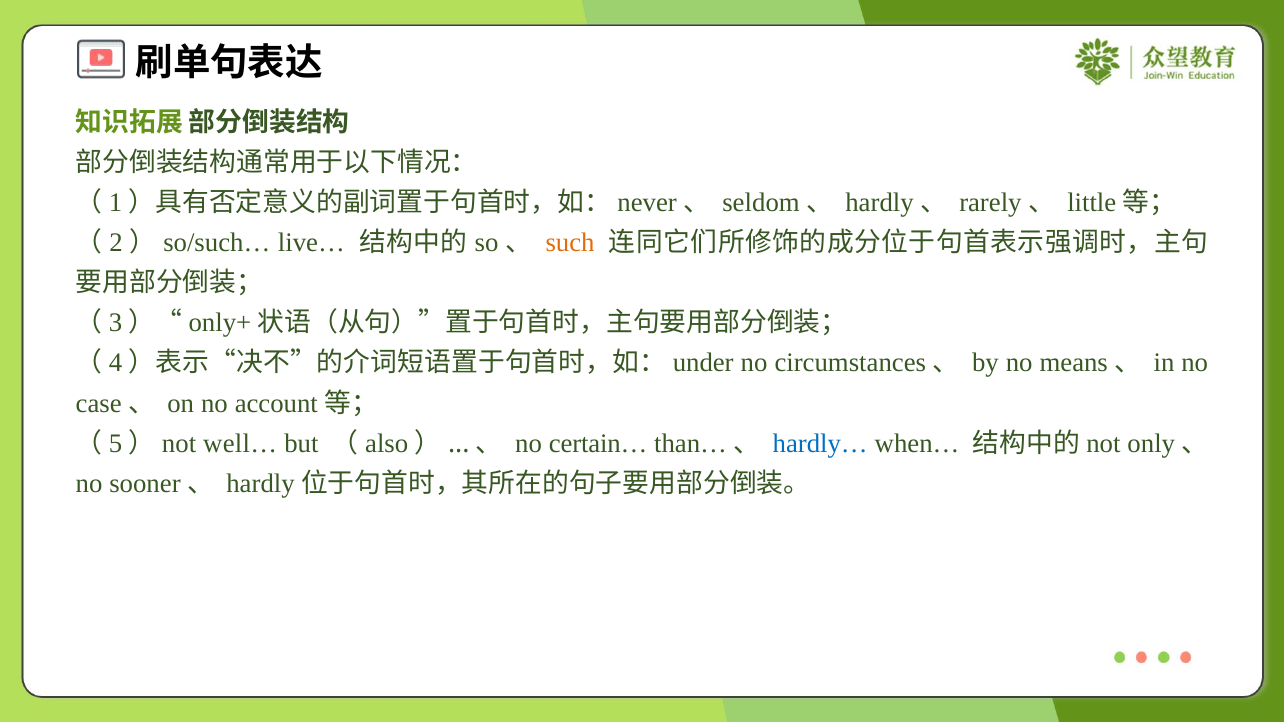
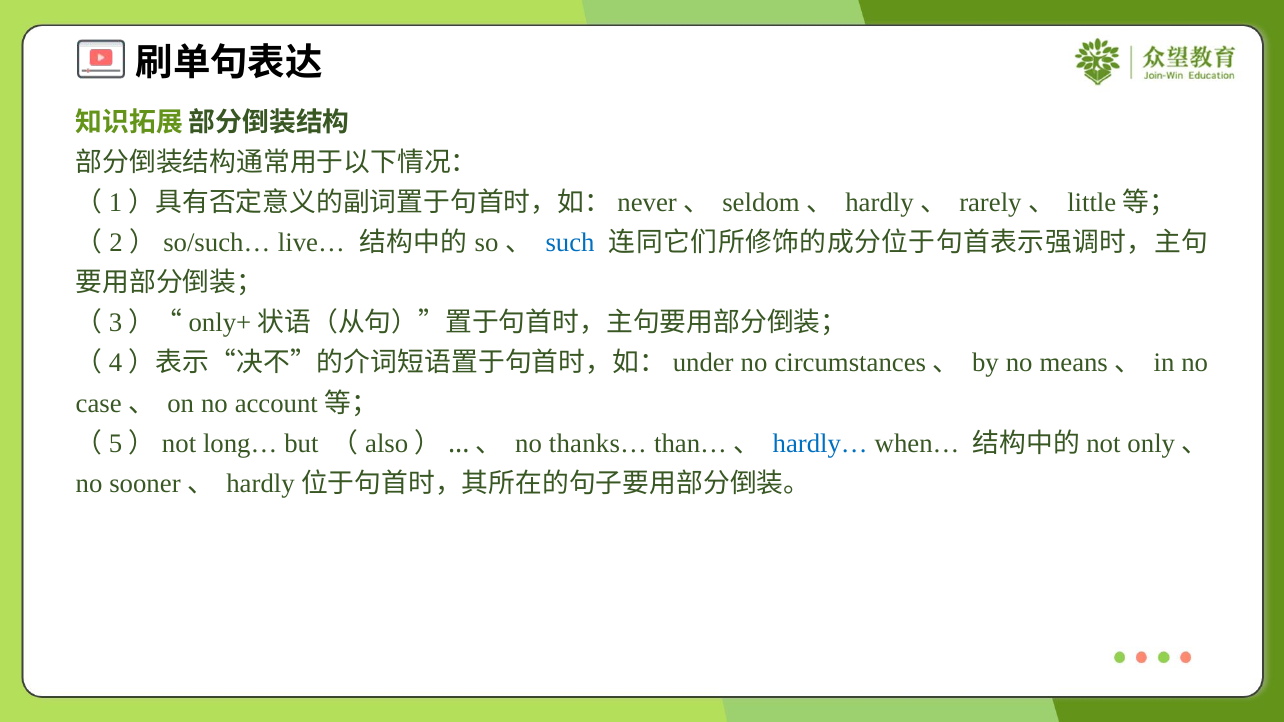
such colour: orange -> blue
well…: well… -> long…
certain…: certain… -> thanks…
